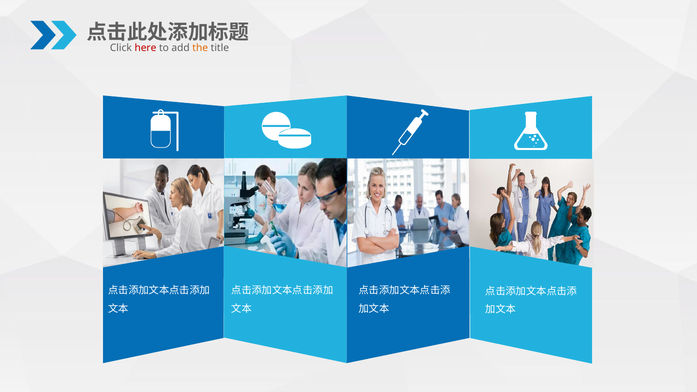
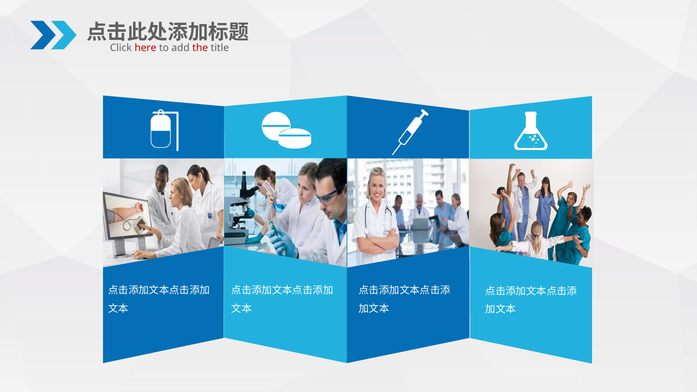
the colour: orange -> red
